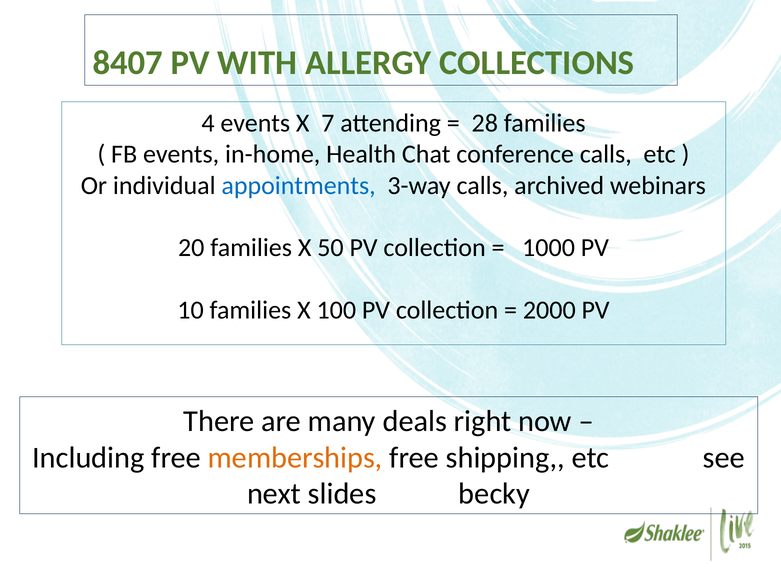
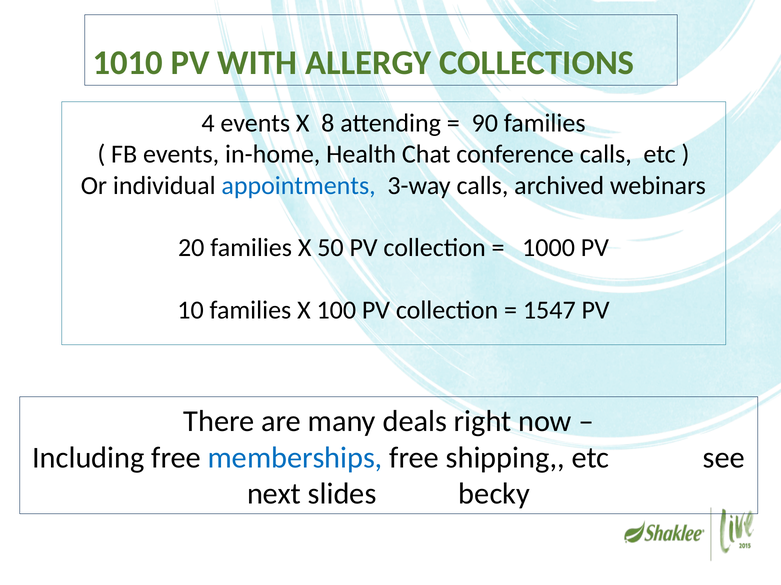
8407: 8407 -> 1010
7: 7 -> 8
28: 28 -> 90
2000: 2000 -> 1547
memberships colour: orange -> blue
